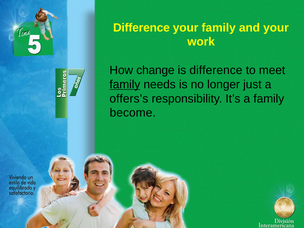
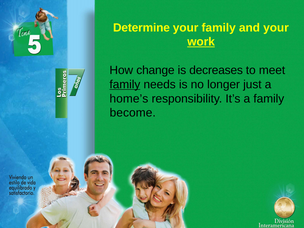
Difference at (141, 28): Difference -> Determine
work underline: none -> present
is difference: difference -> decreases
offers’s: offers’s -> home’s
